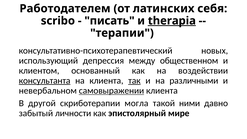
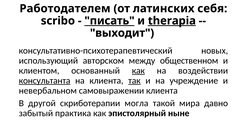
писать underline: none -> present
терапии: терапии -> выходит
депрессия: депрессия -> авторском
как at (138, 71) underline: none -> present
различными: различными -> учреждение
самовыражении underline: present -> none
ними: ними -> мира
личности: личности -> практика
мире: мире -> ныне
